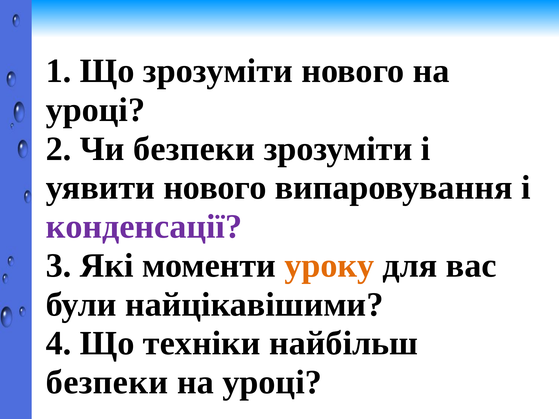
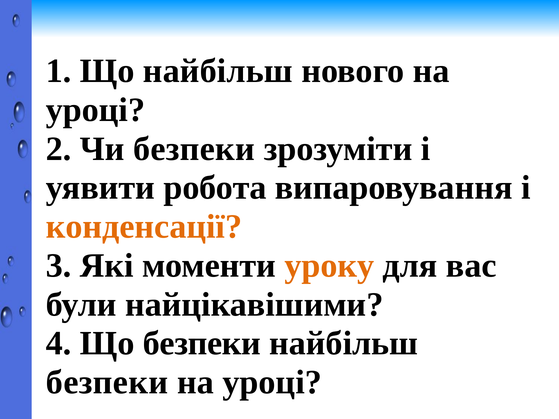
Що зрозуміти: зрозуміти -> найбільш
уявити нового: нового -> робота
конденсації colour: purple -> orange
Що техніки: техніки -> безпеки
